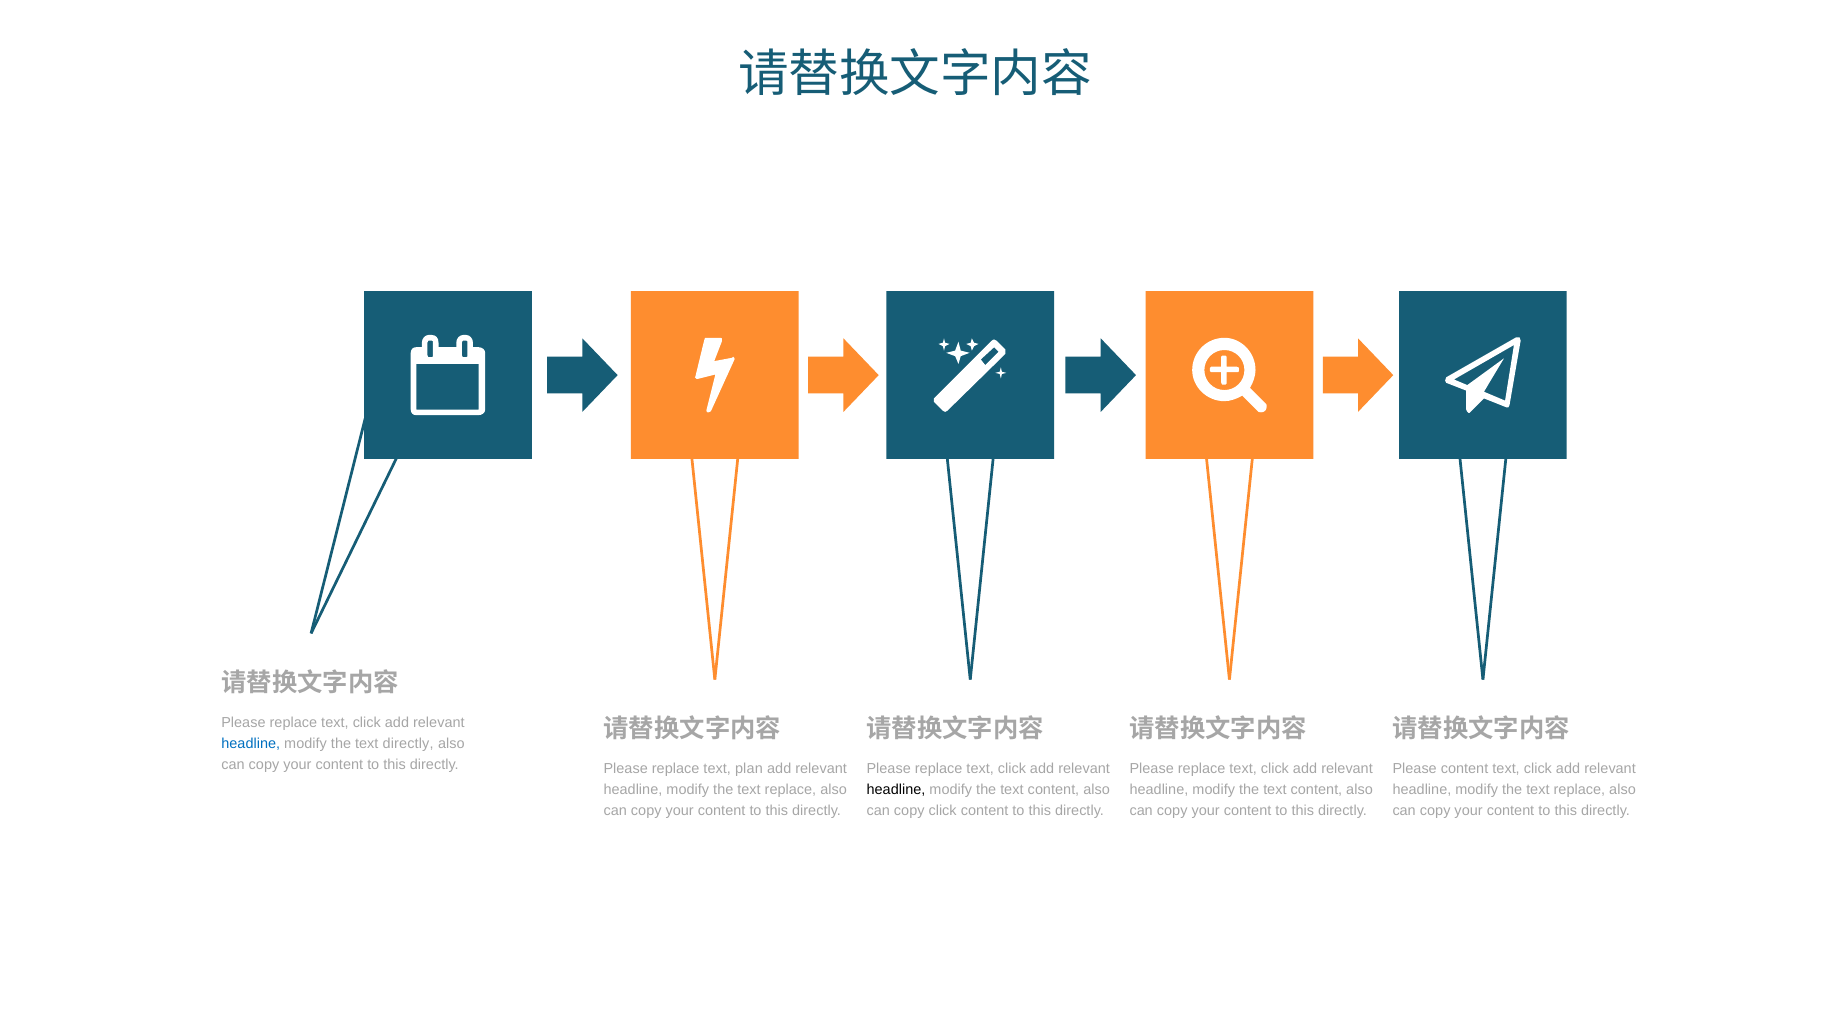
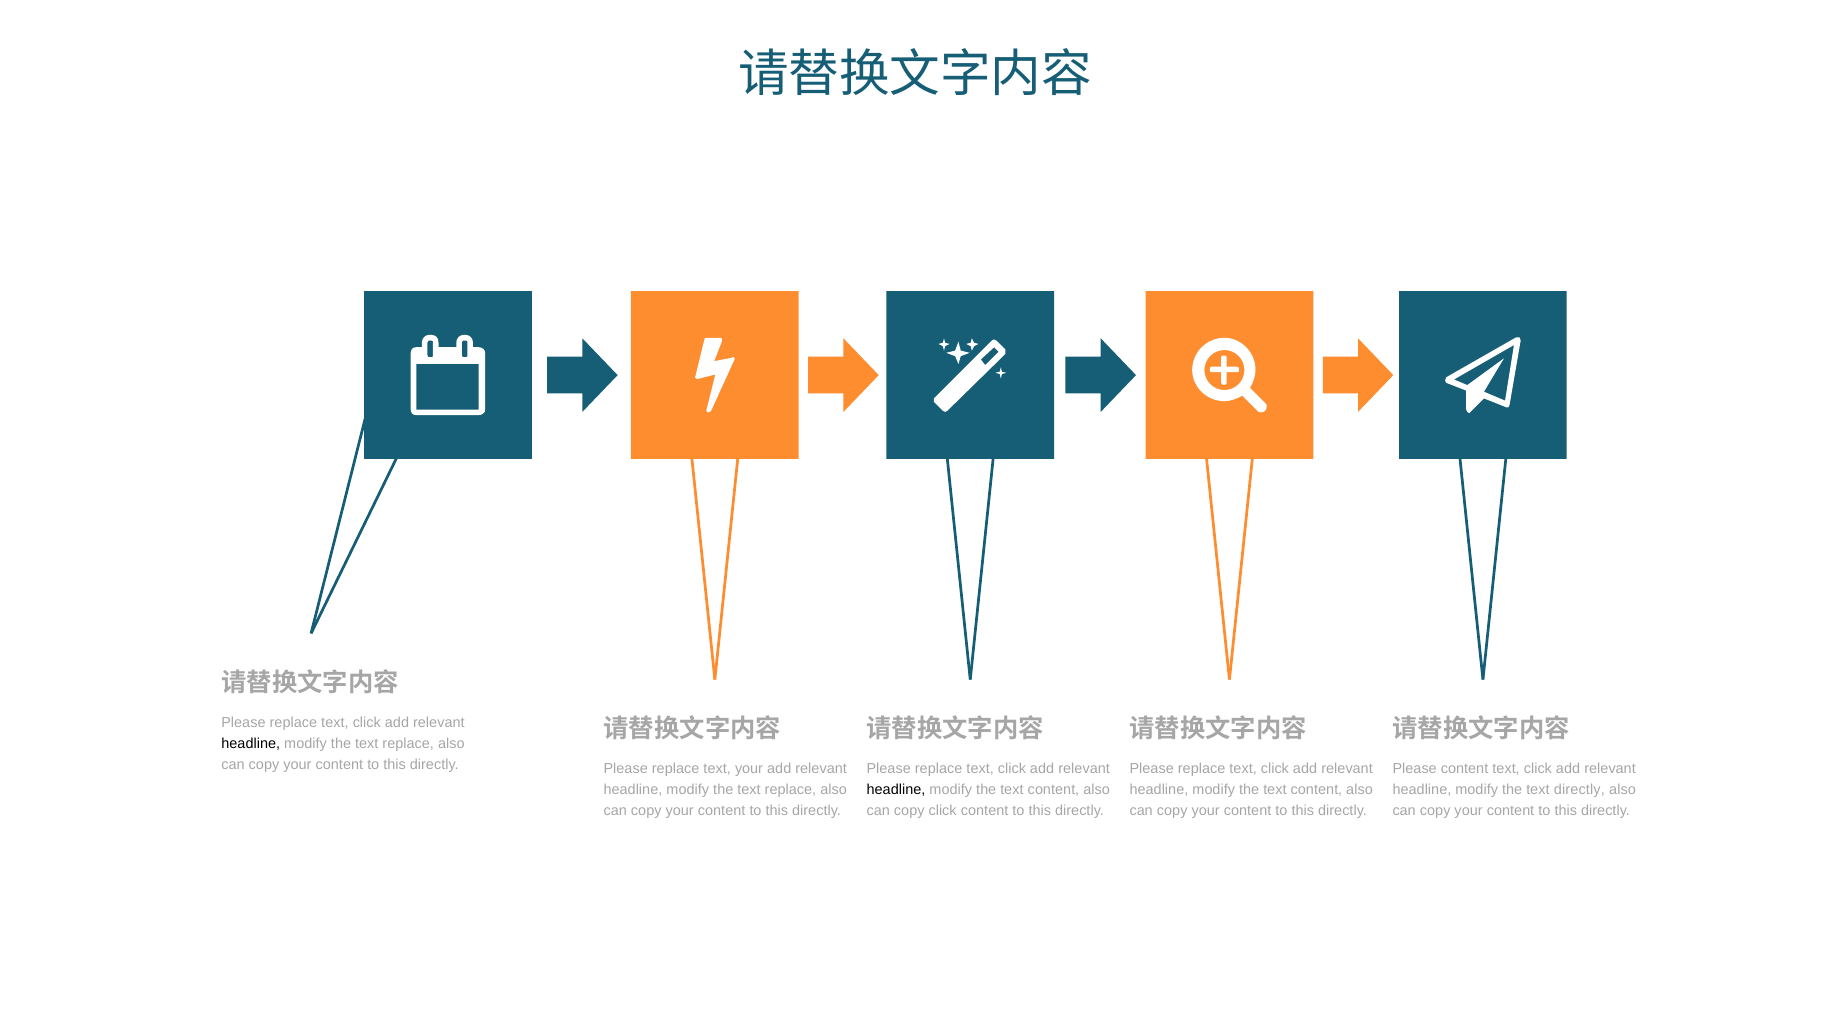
headline at (251, 743) colour: blue -> black
directly at (408, 743): directly -> replace
text plan: plan -> your
replace at (1579, 789): replace -> directly
